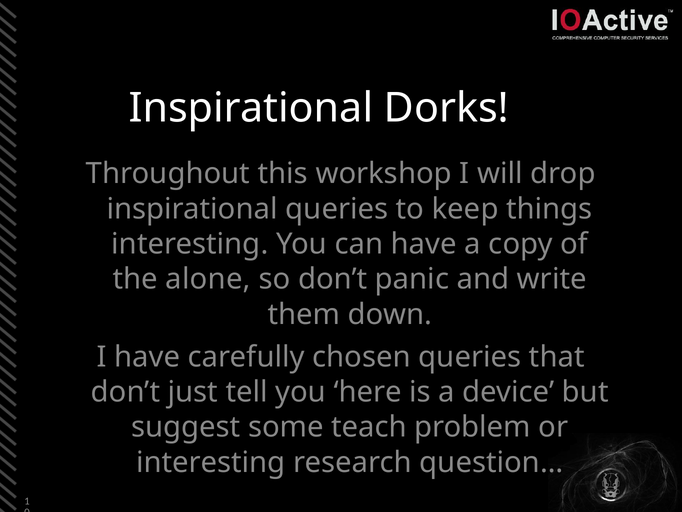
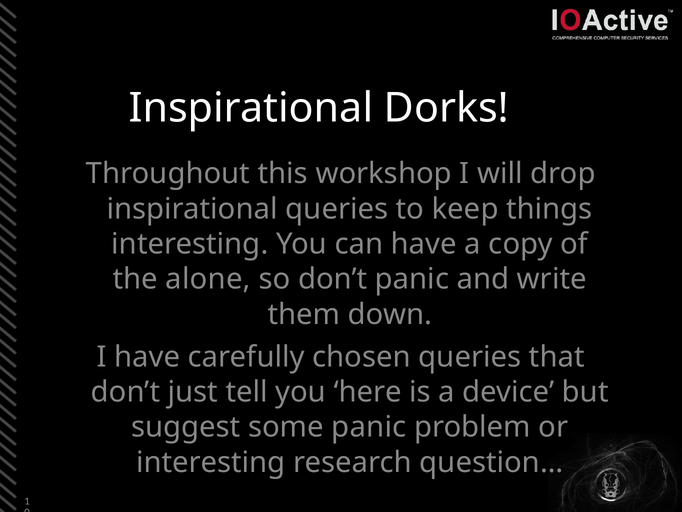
some teach: teach -> panic
